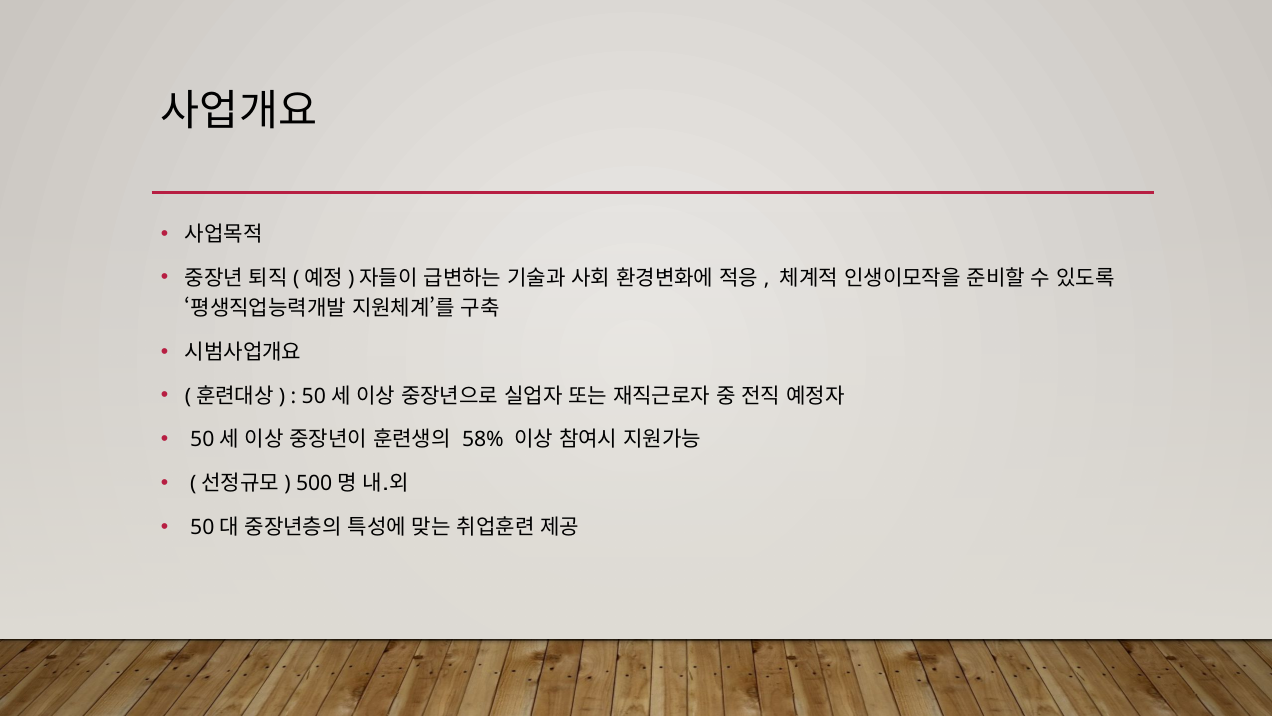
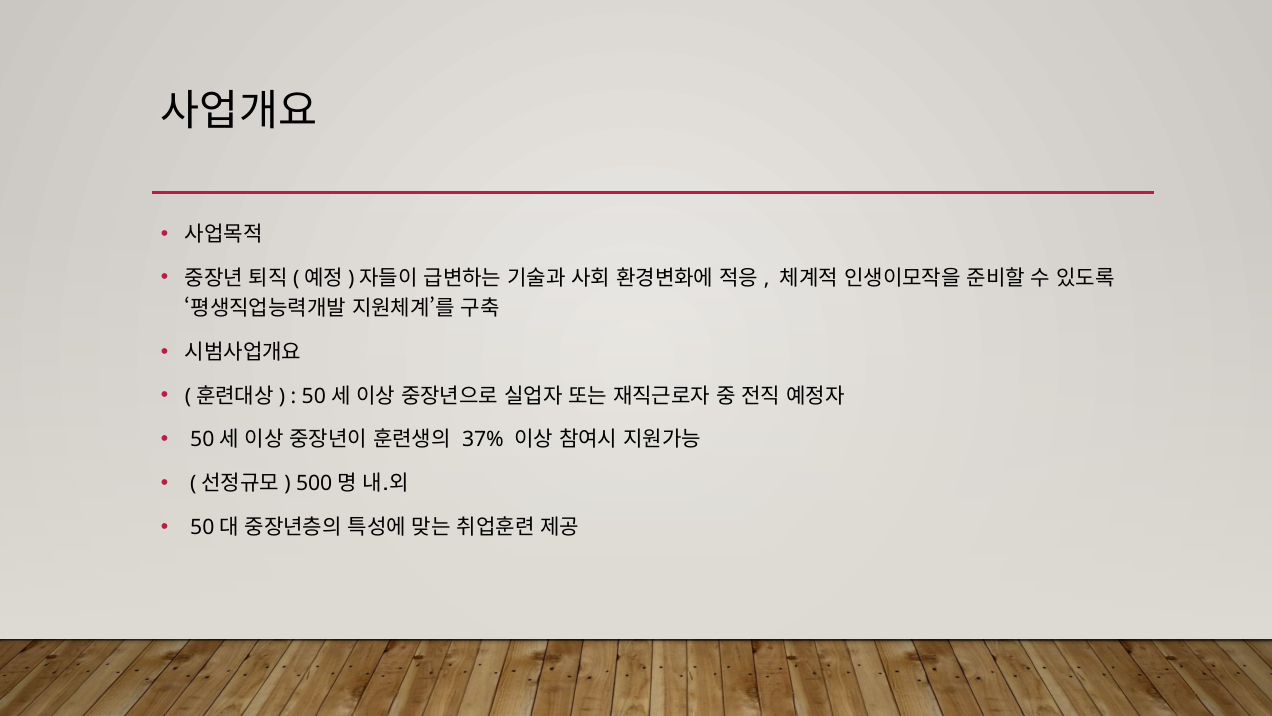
58%: 58% -> 37%
